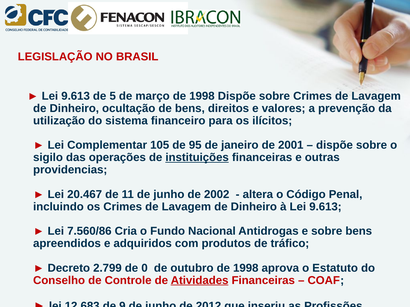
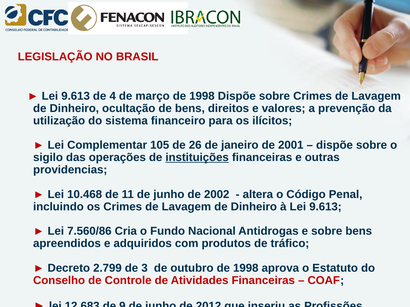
5: 5 -> 4
95: 95 -> 26
20.467: 20.467 -> 10.468
0: 0 -> 3
Atividades underline: present -> none
